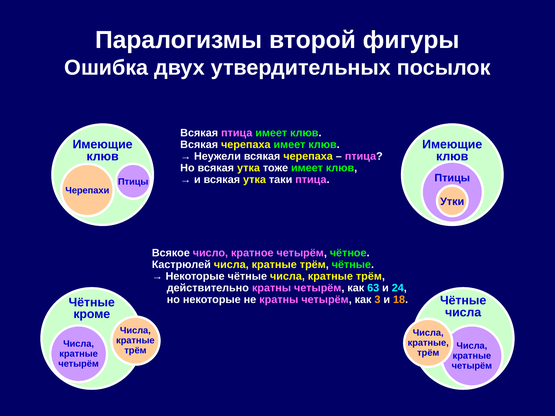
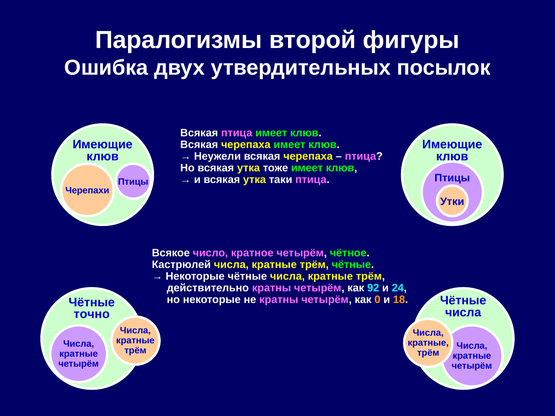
63: 63 -> 92
3: 3 -> 0
кроме: кроме -> точно
